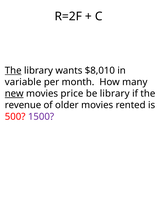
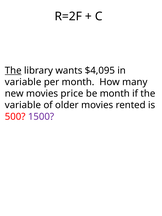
$8,010: $8,010 -> $4,095
new underline: present -> none
be library: library -> month
revenue at (23, 105): revenue -> variable
